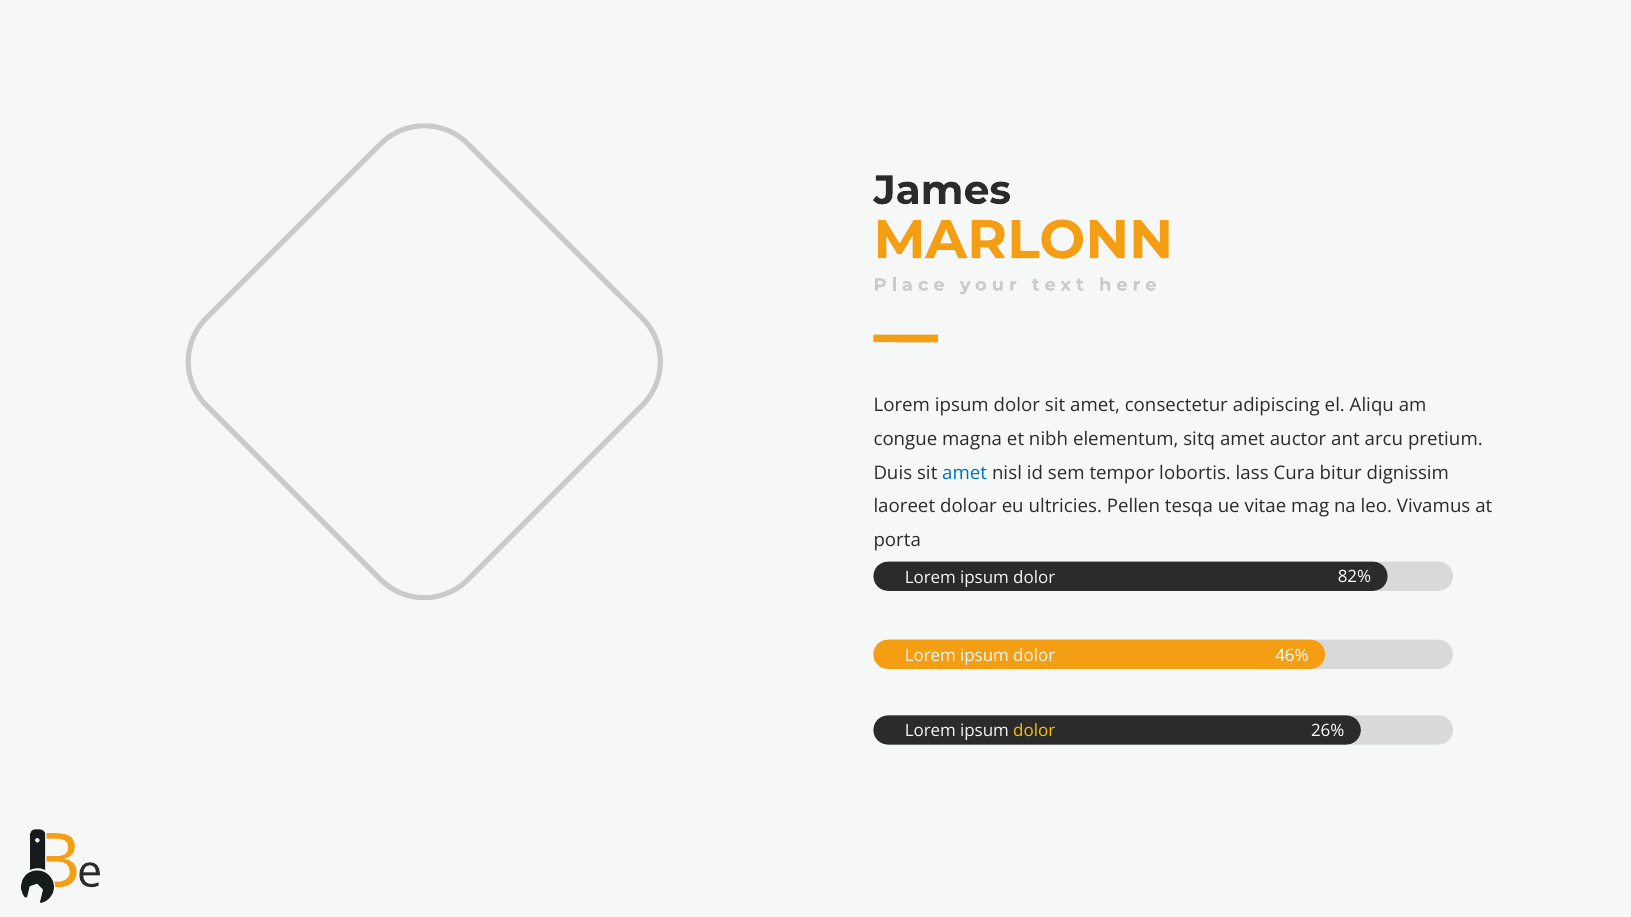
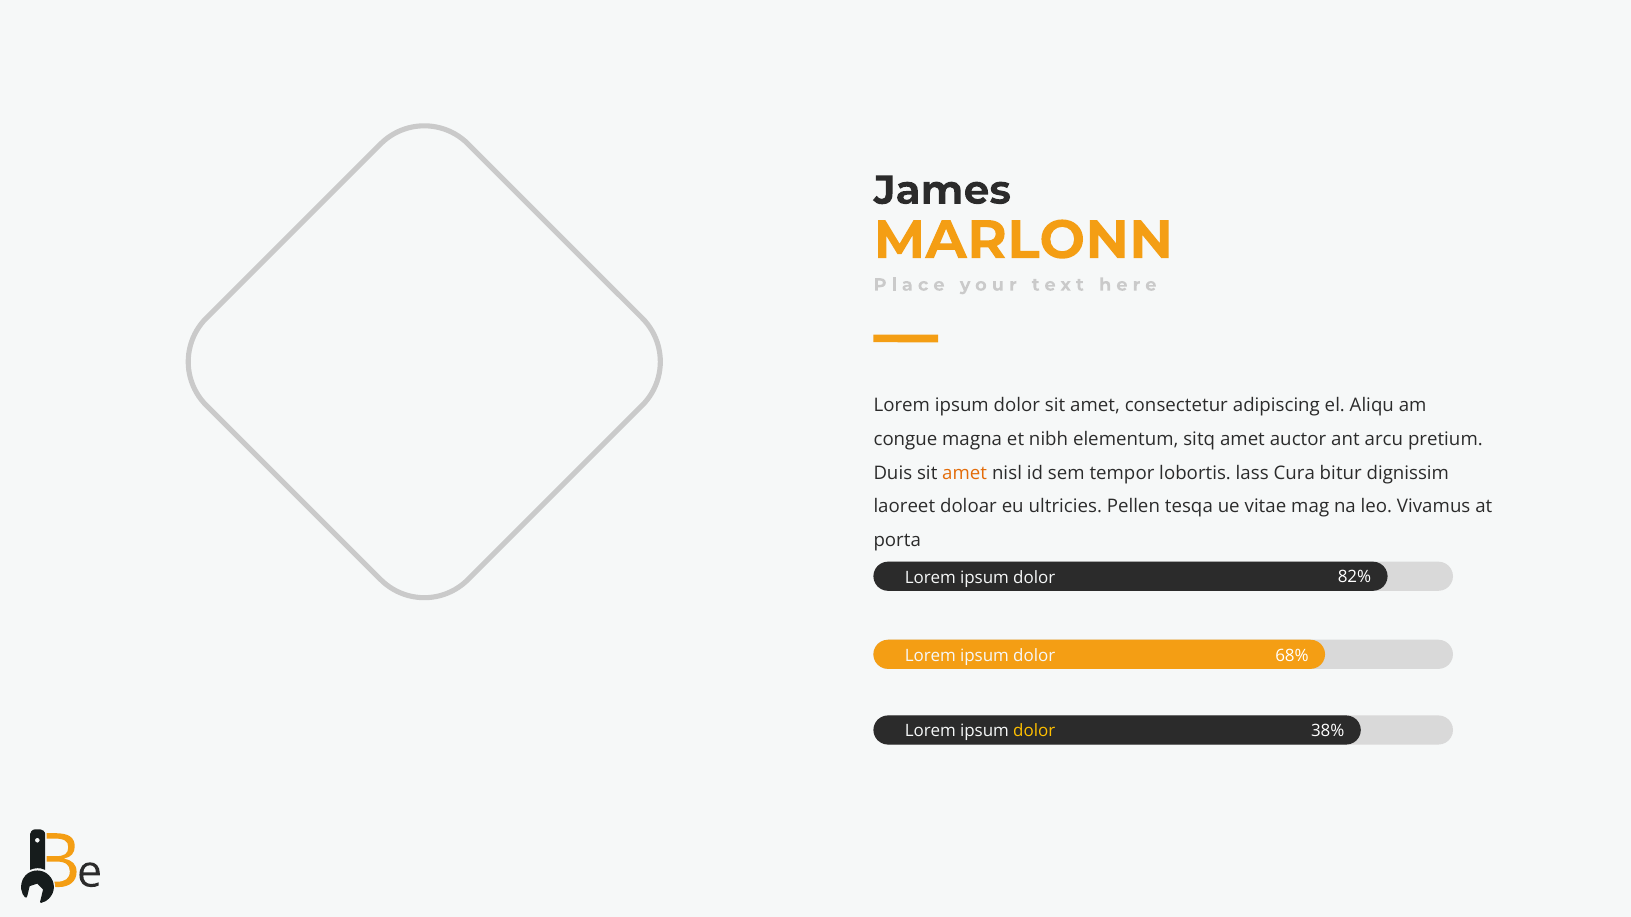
amet at (965, 473) colour: blue -> orange
46%: 46% -> 68%
26%: 26% -> 38%
